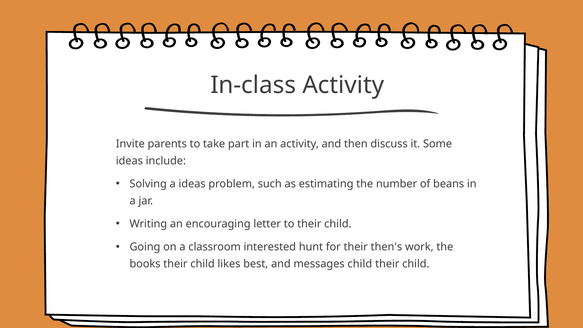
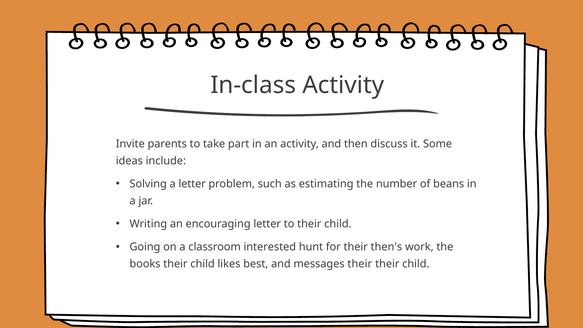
a ideas: ideas -> letter
messages child: child -> their
